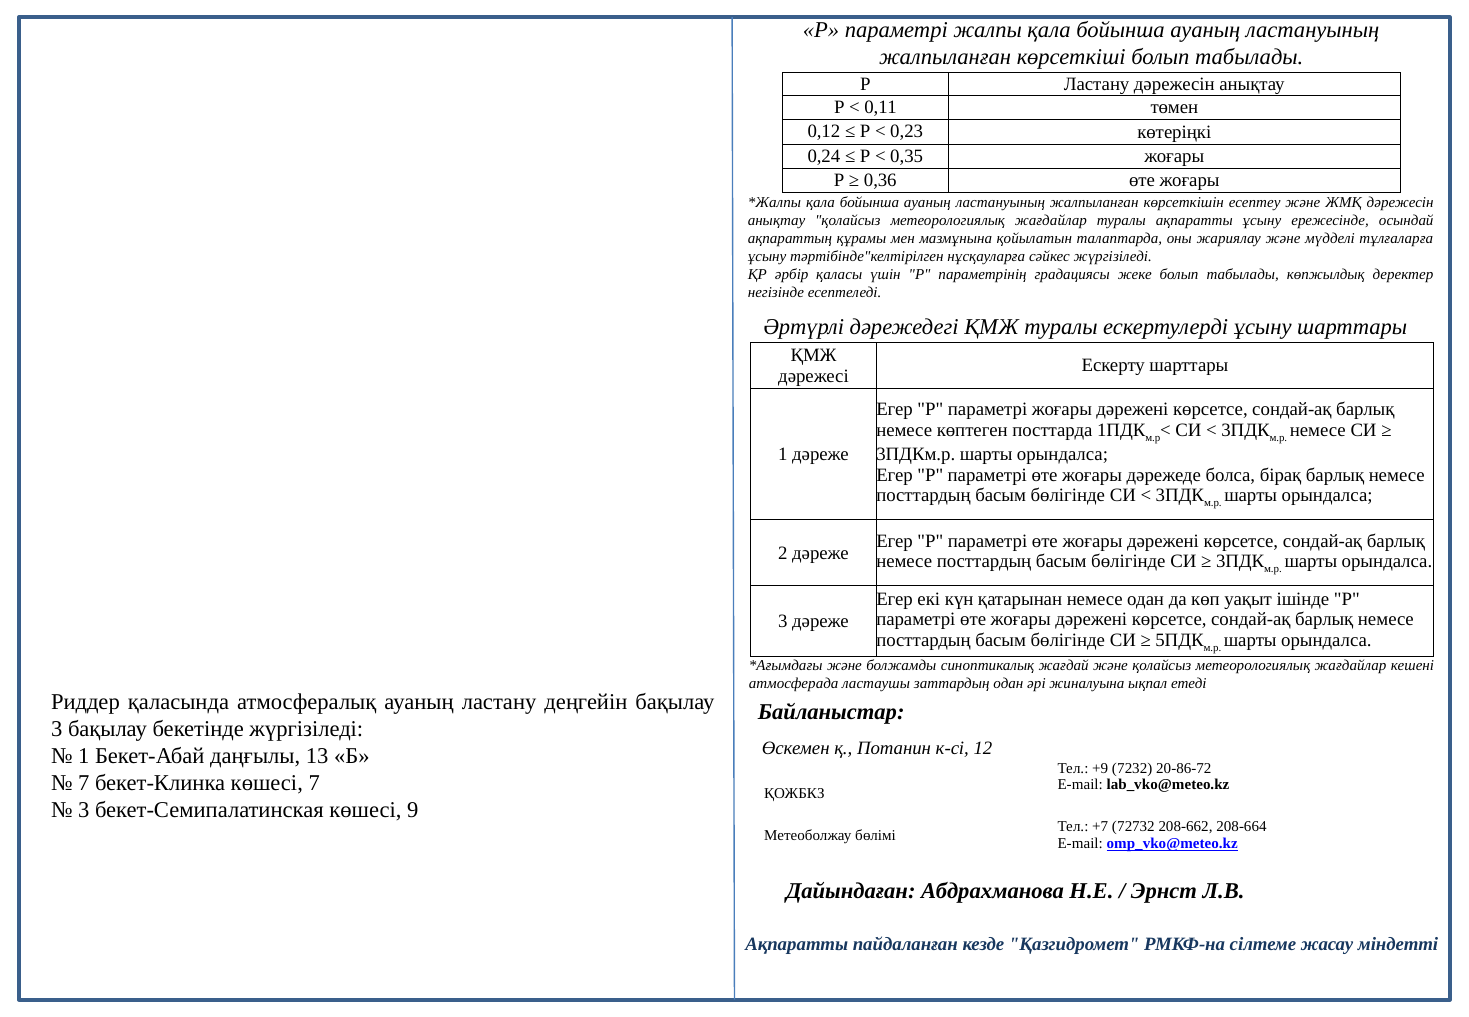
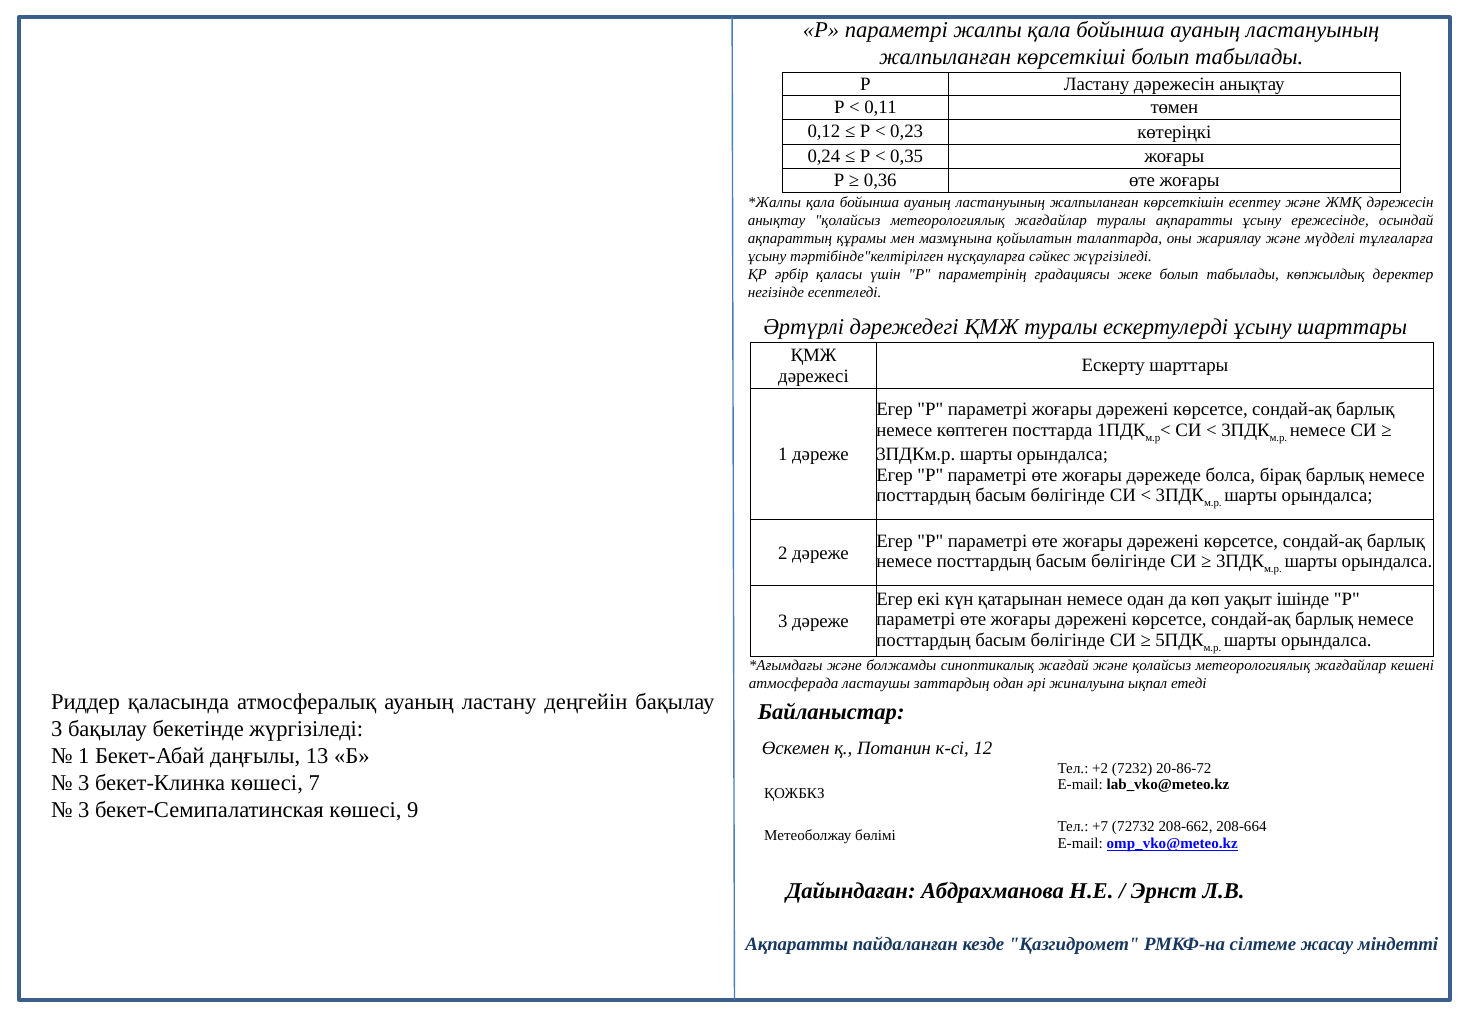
+9: +9 -> +2
7 at (84, 783): 7 -> 3
